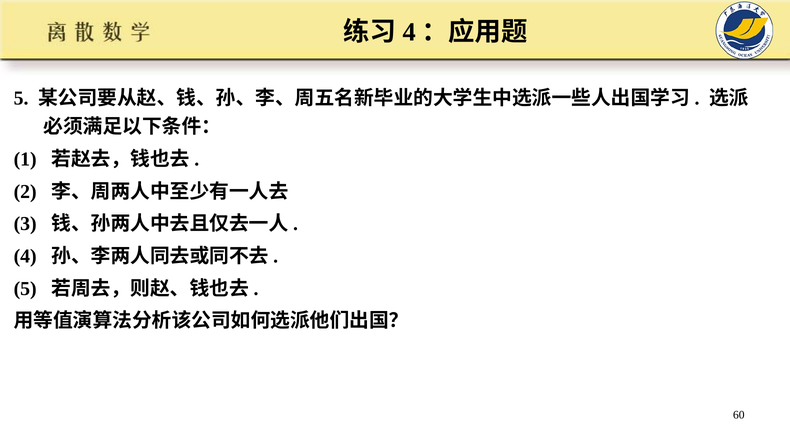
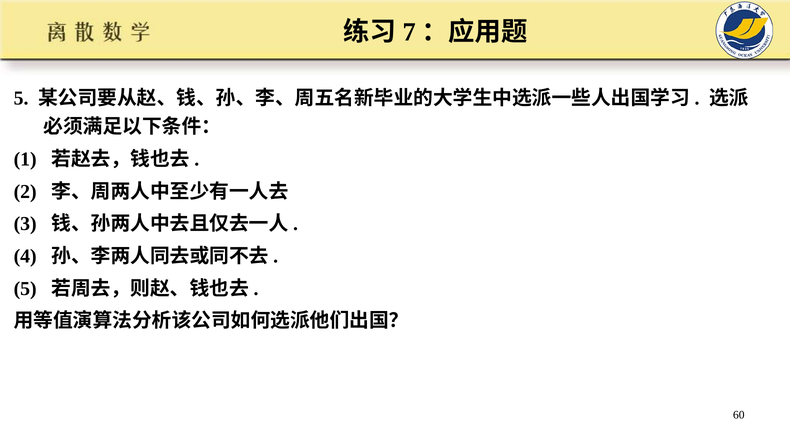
4 at (409, 32): 4 -> 7
